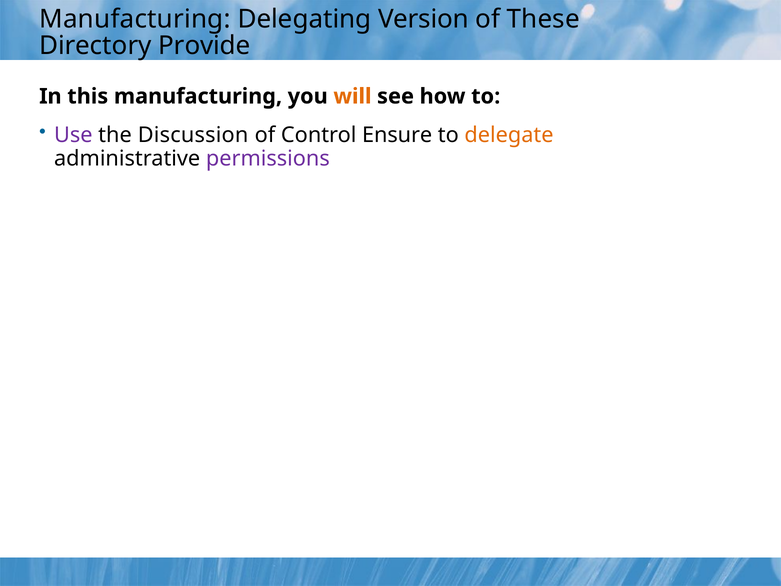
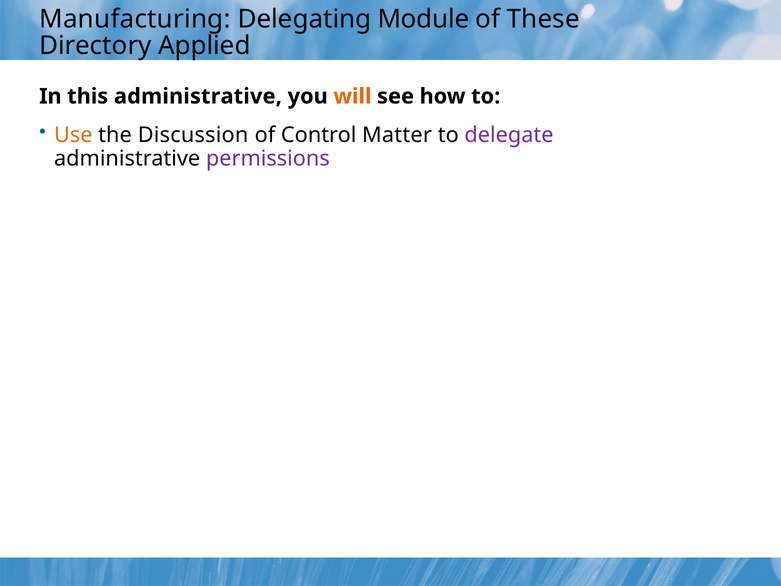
Version: Version -> Module
Provide: Provide -> Applied
this manufacturing: manufacturing -> administrative
Use colour: purple -> orange
Ensure: Ensure -> Matter
delegate colour: orange -> purple
